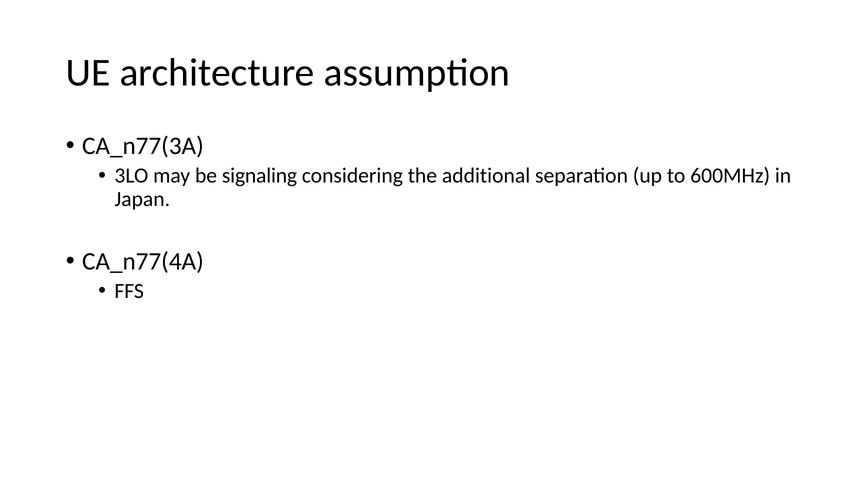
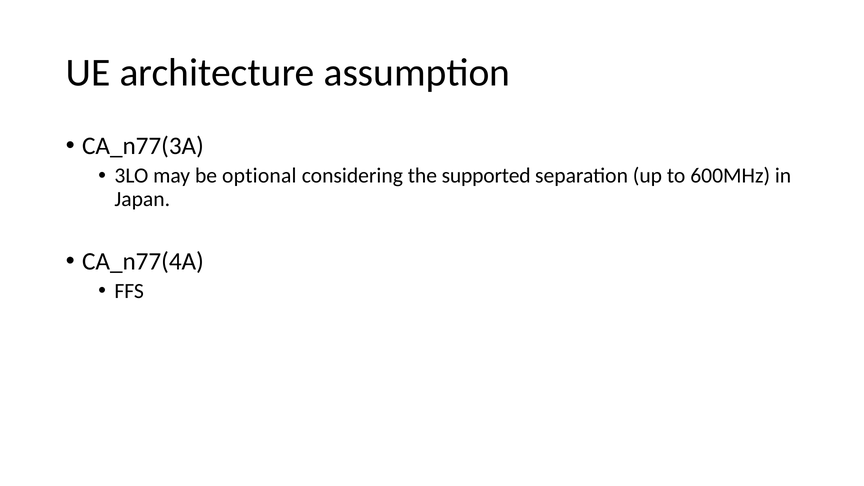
signaling: signaling -> optional
additional: additional -> supported
